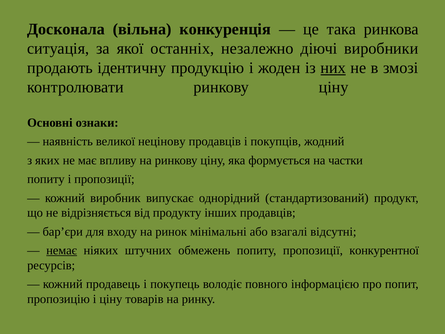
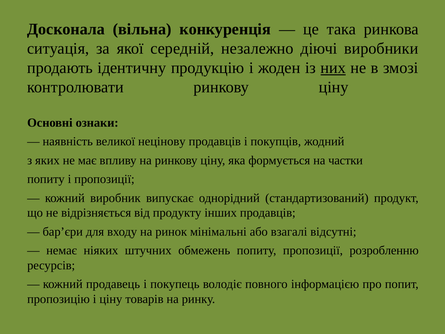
останніх: останніх -> середній
немає underline: present -> none
конкурентної: конкурентної -> розробленню
